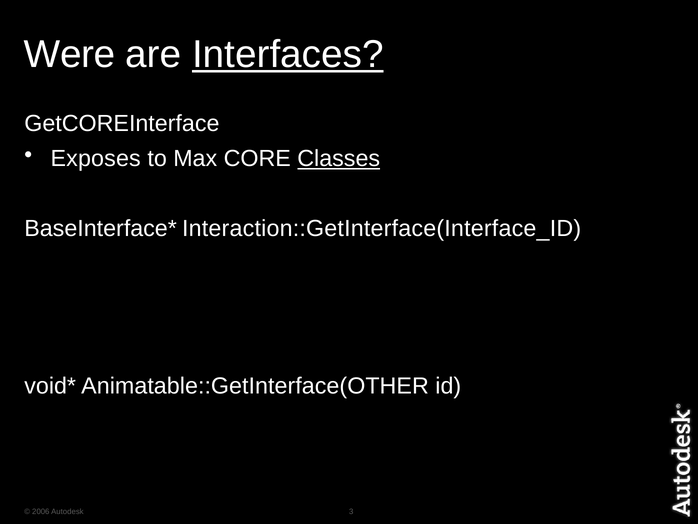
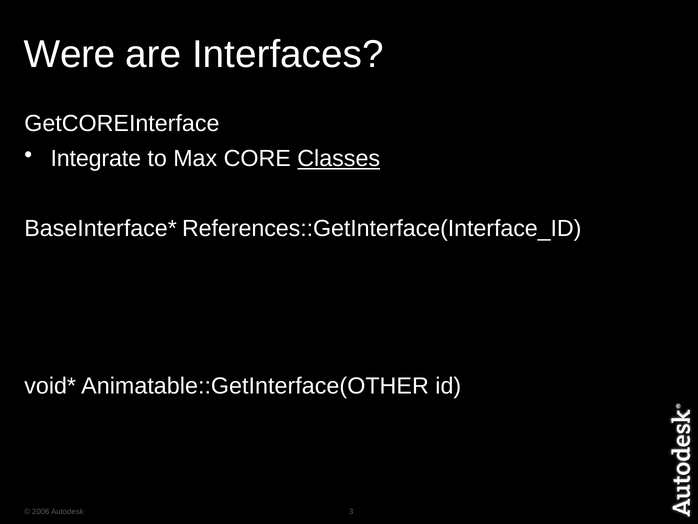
Interfaces underline: present -> none
Exposes: Exposes -> Integrate
Interaction::GetInterface(Interface_ID: Interaction::GetInterface(Interface_ID -> References::GetInterface(Interface_ID
